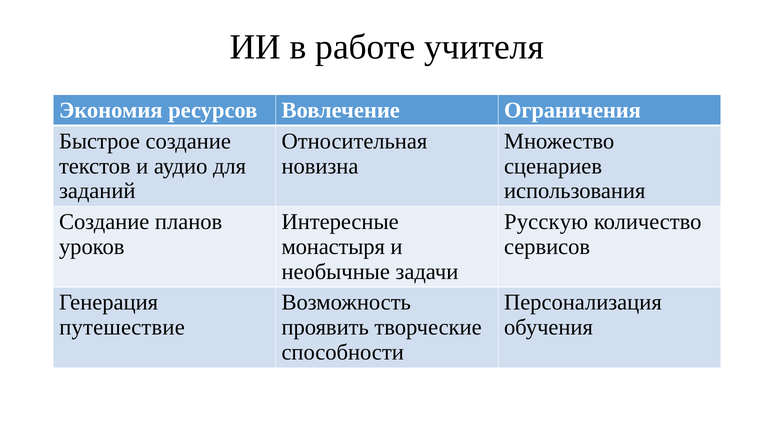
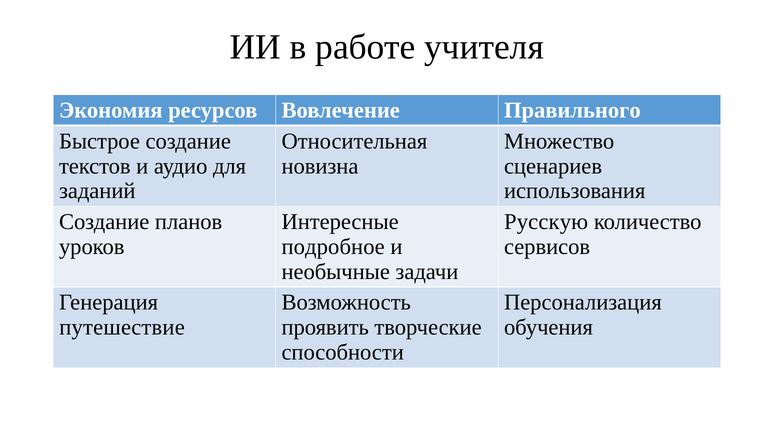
Ограничения: Ограничения -> Правильного
монастыря: монастыря -> подробное
